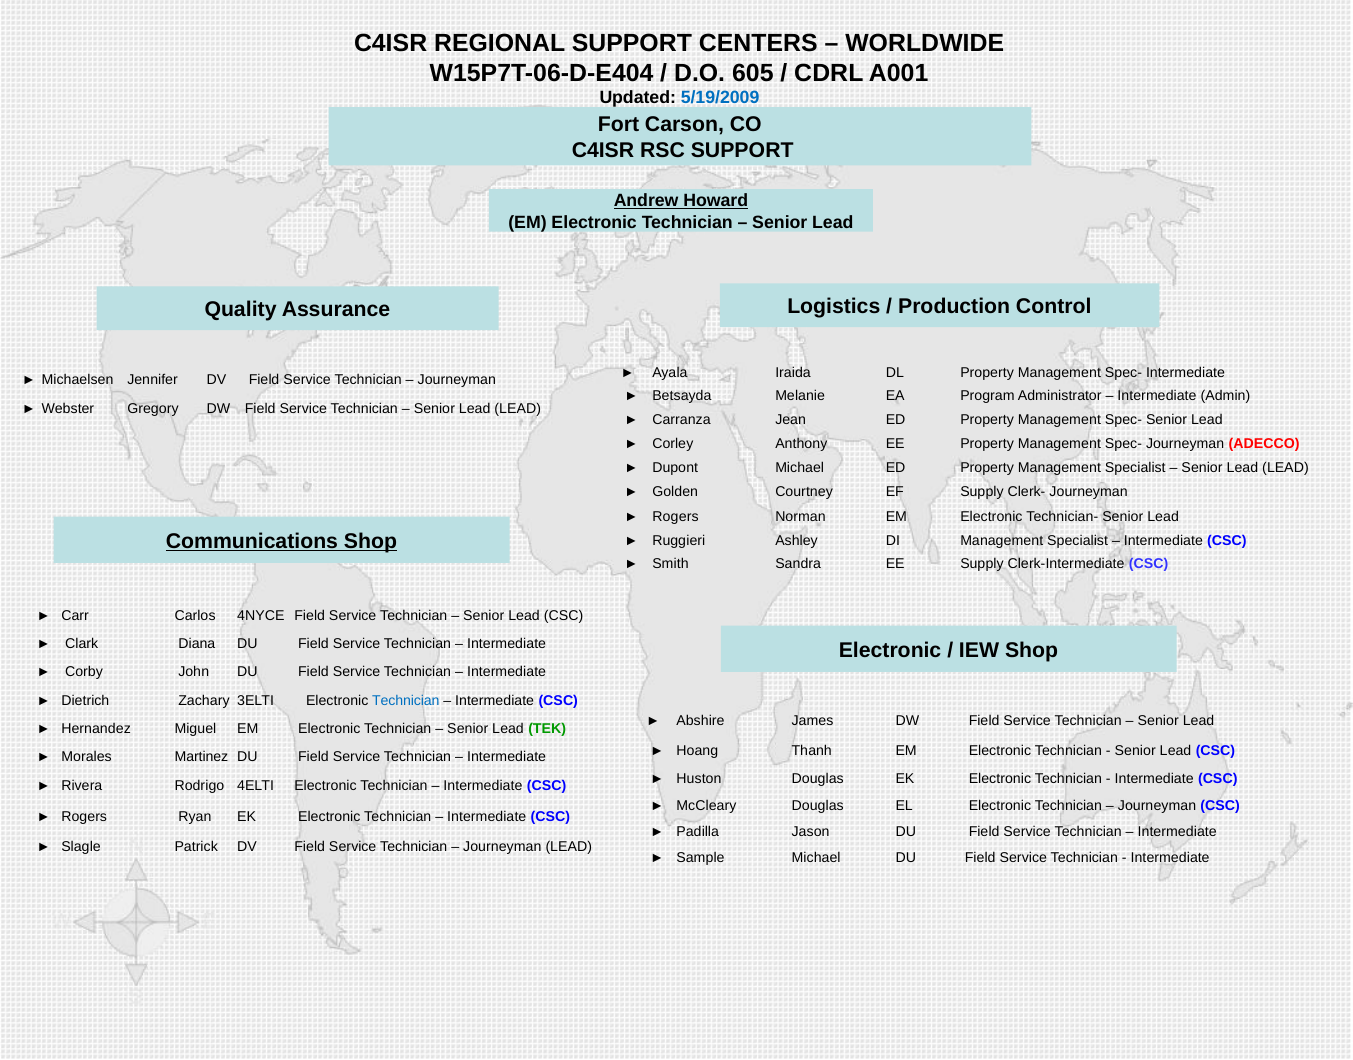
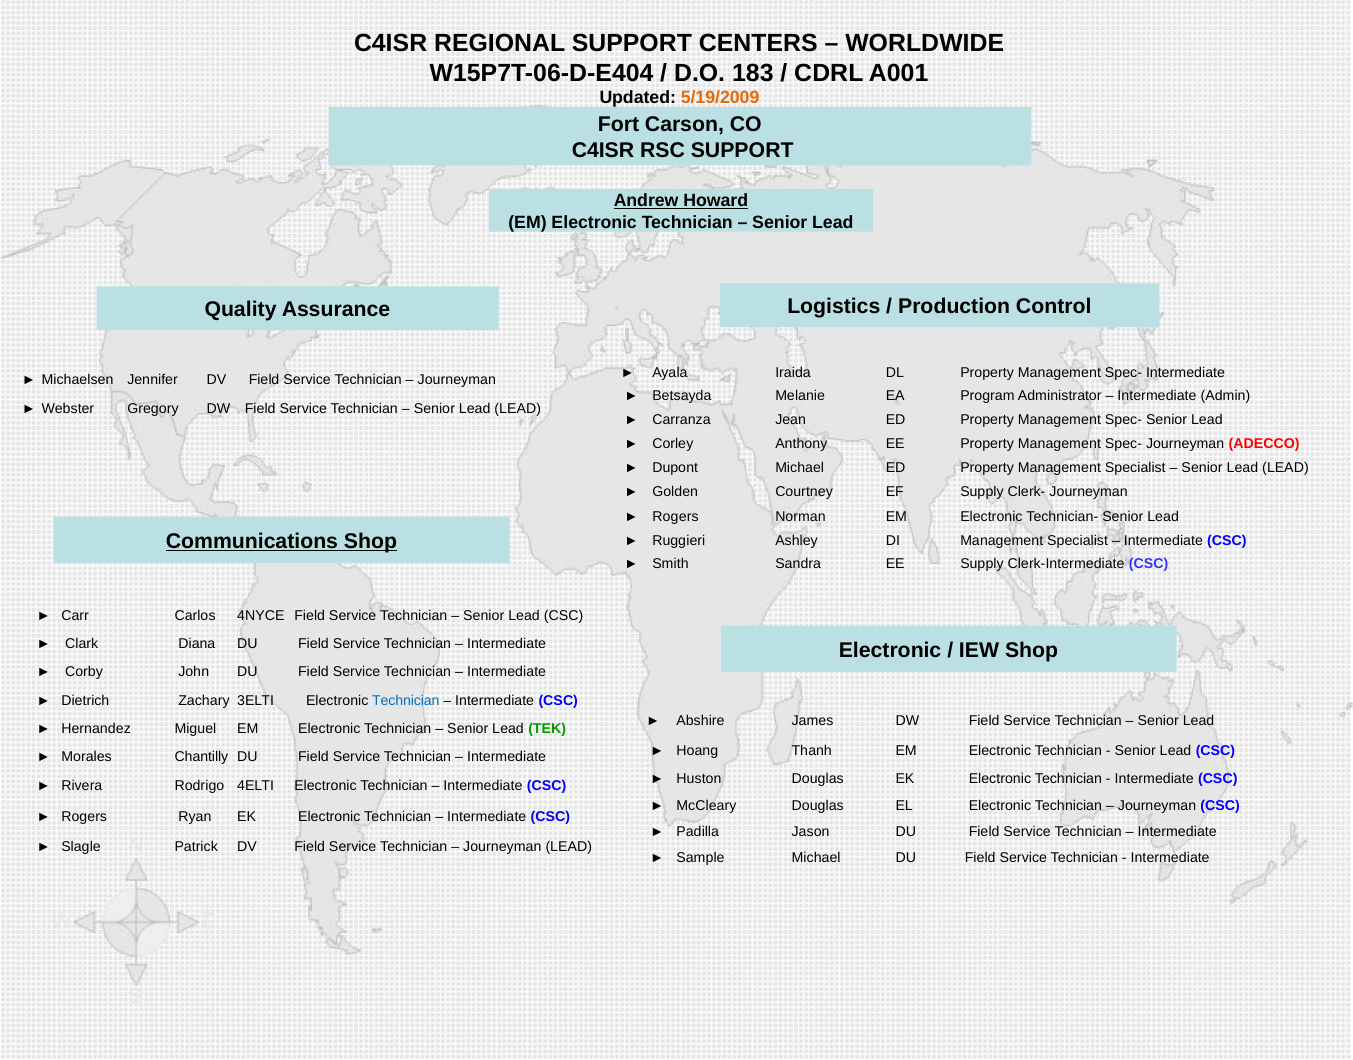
605: 605 -> 183
5/19/2009 colour: blue -> orange
Martinez: Martinez -> Chantilly
